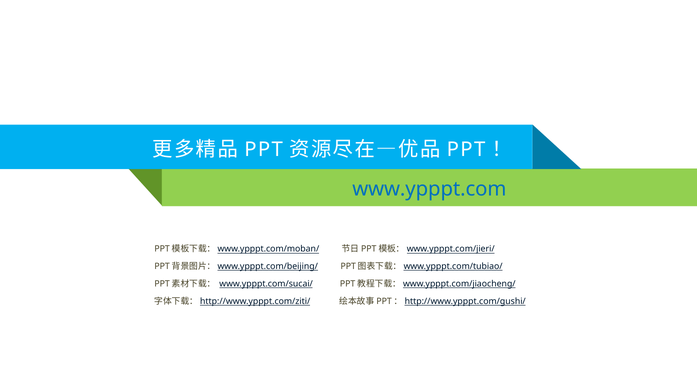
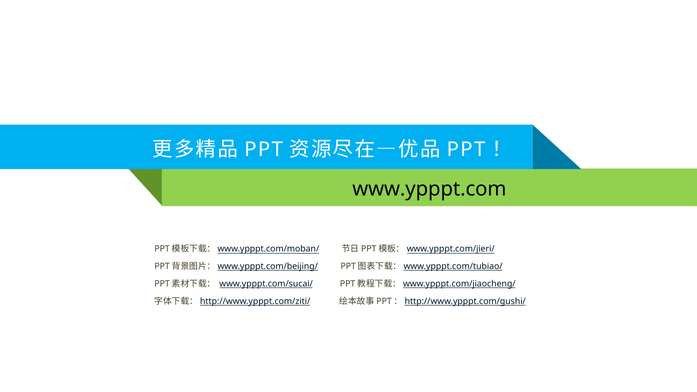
www.ypppt.com colour: blue -> black
